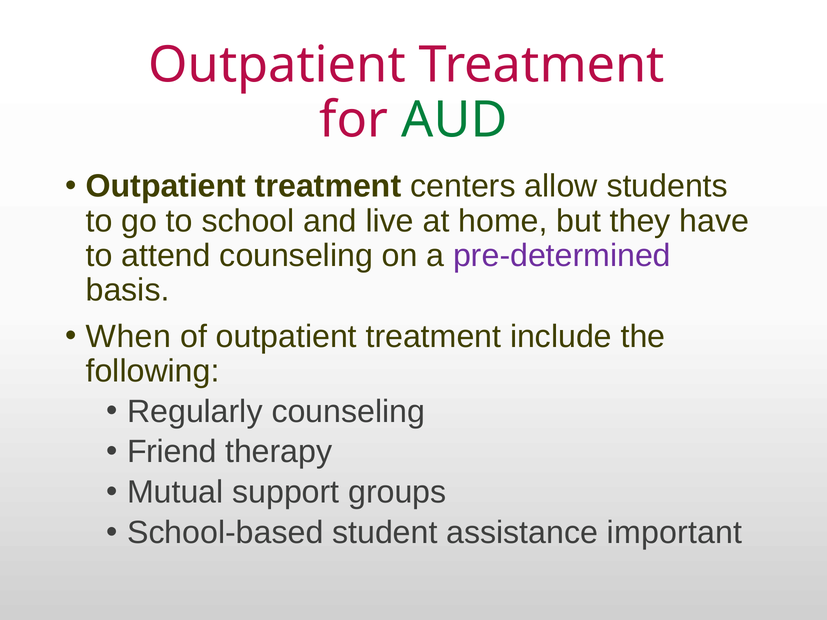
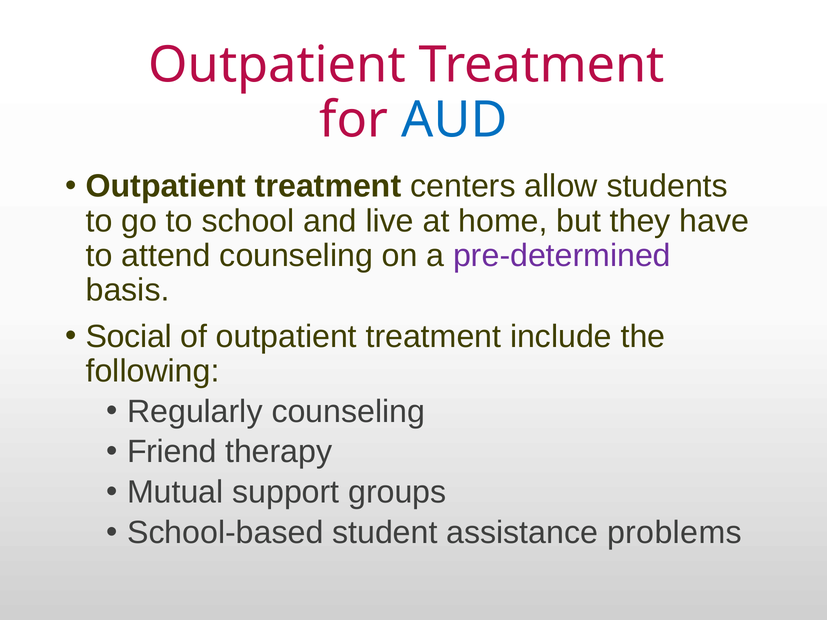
AUD colour: green -> blue
When: When -> Social
important: important -> problems
